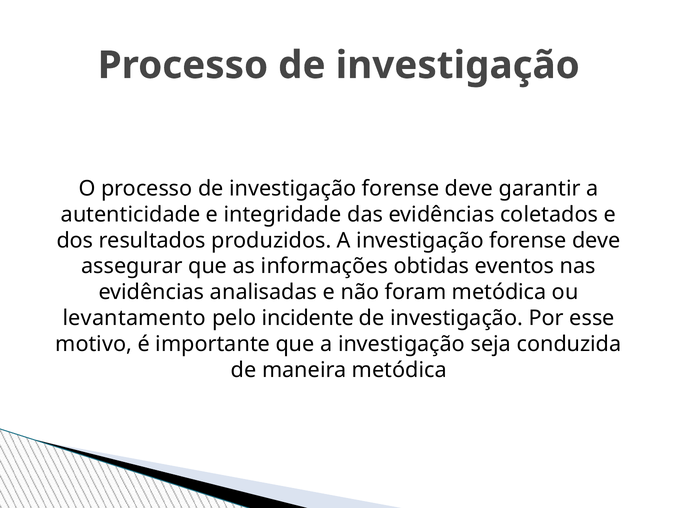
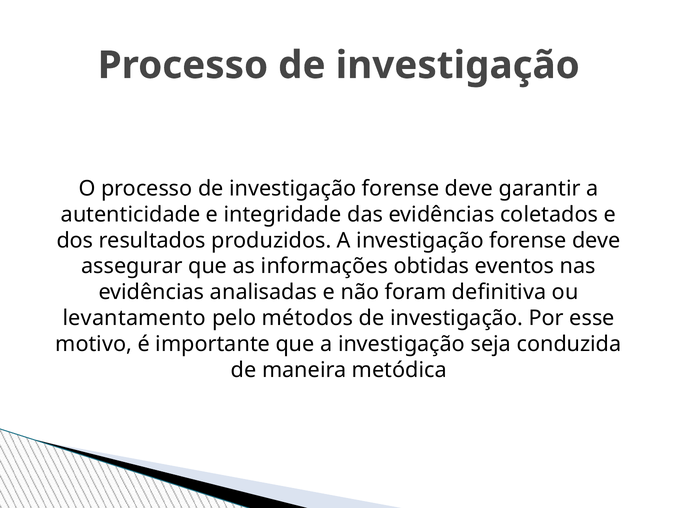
foram metódica: metódica -> definitiva
incidente: incidente -> métodos
